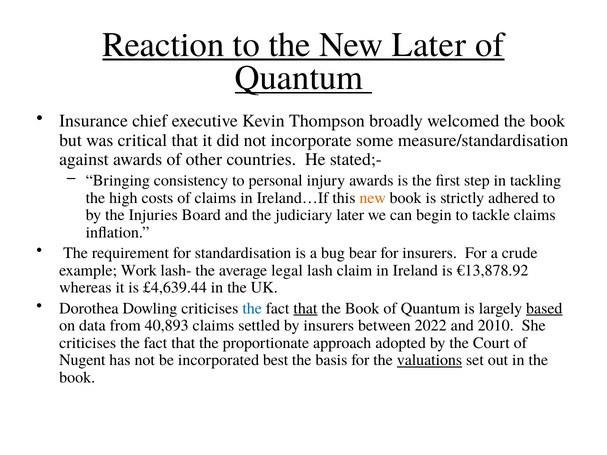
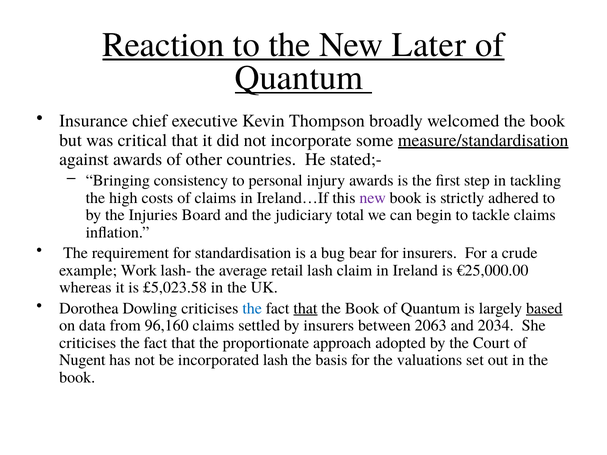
measure/standardisation underline: none -> present
new at (373, 198) colour: orange -> purple
judiciary later: later -> total
legal: legal -> retail
€13,878.92: €13,878.92 -> €25,000.00
£4,639.44: £4,639.44 -> £5,023.58
40,893: 40,893 -> 96,160
2022: 2022 -> 2063
2010: 2010 -> 2034
incorporated best: best -> lash
valuations underline: present -> none
